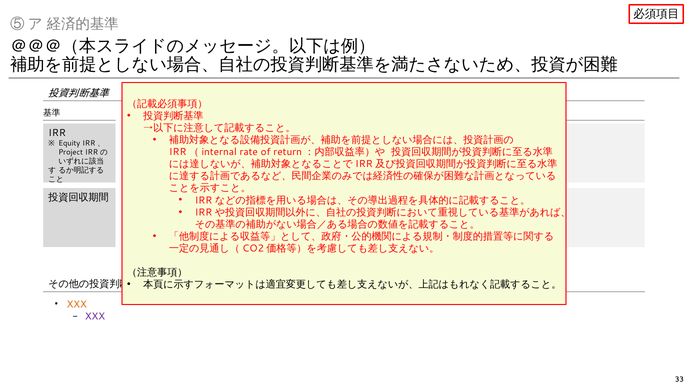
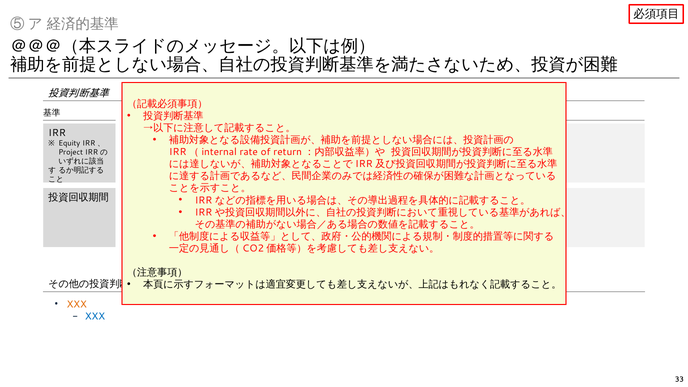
XXX at (95, 316) colour: purple -> blue
